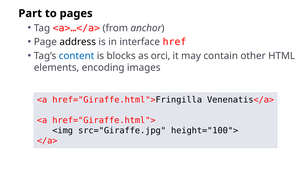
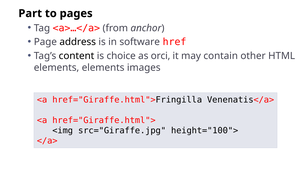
interface: interface -> software
content colour: blue -> black
blocks: blocks -> choice
elements encoding: encoding -> elements
